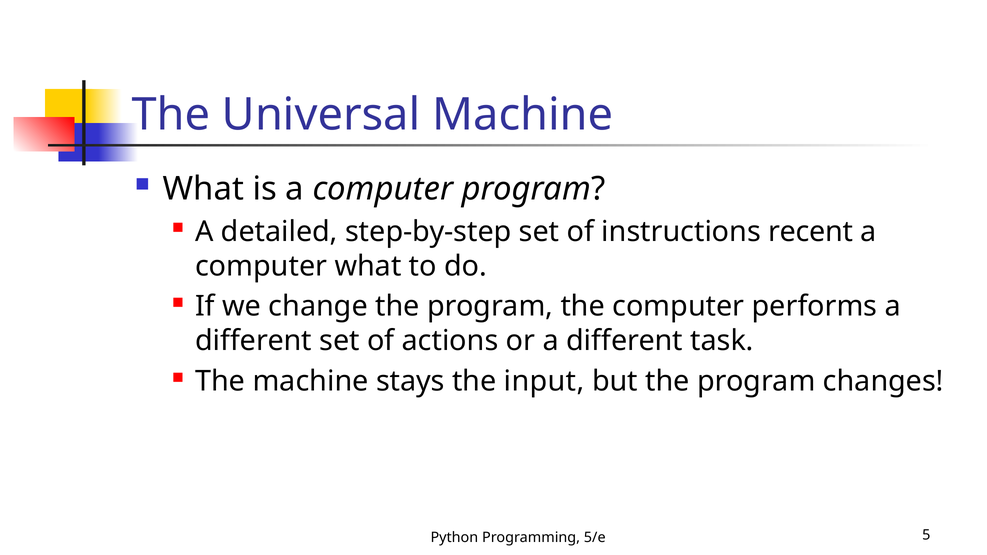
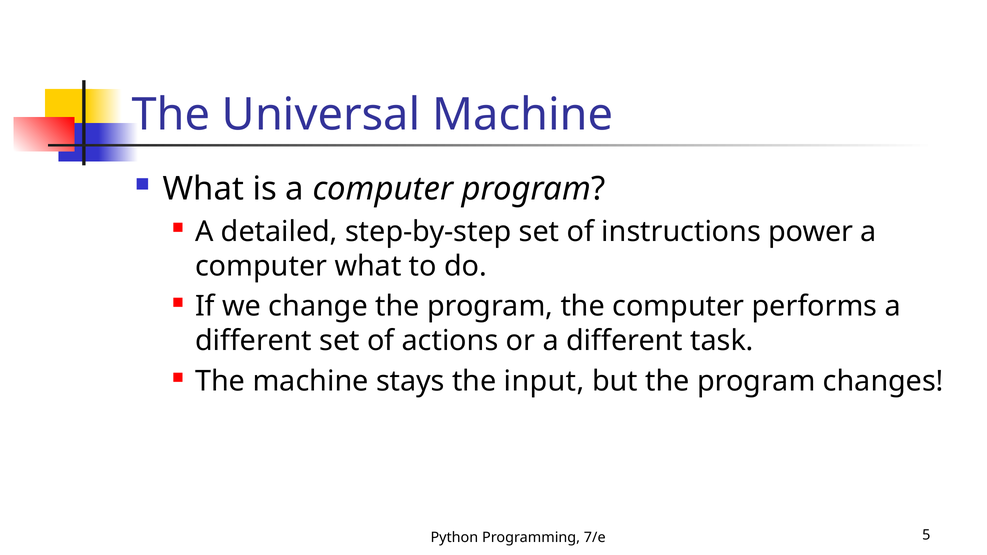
recent: recent -> power
5/e: 5/e -> 7/e
